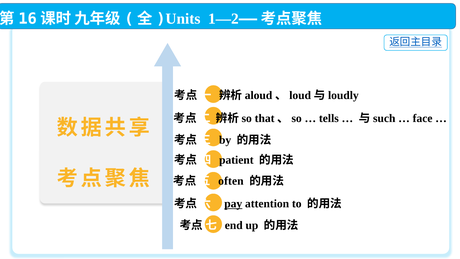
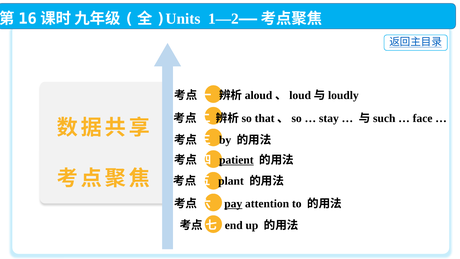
tells: tells -> stay
patient underline: none -> present
often: often -> plant
